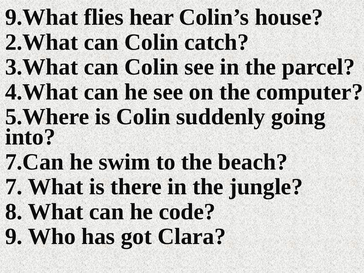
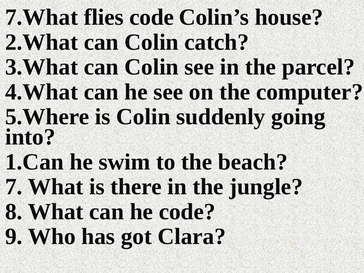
9.What: 9.What -> 7.What
flies hear: hear -> code
7.Can: 7.Can -> 1.Can
